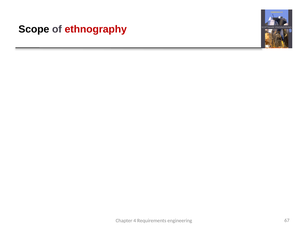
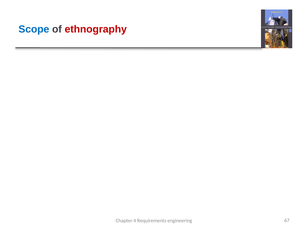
Scope colour: black -> blue
